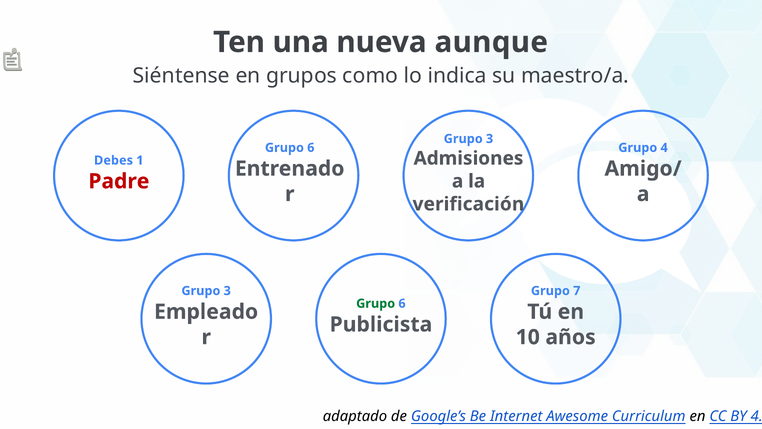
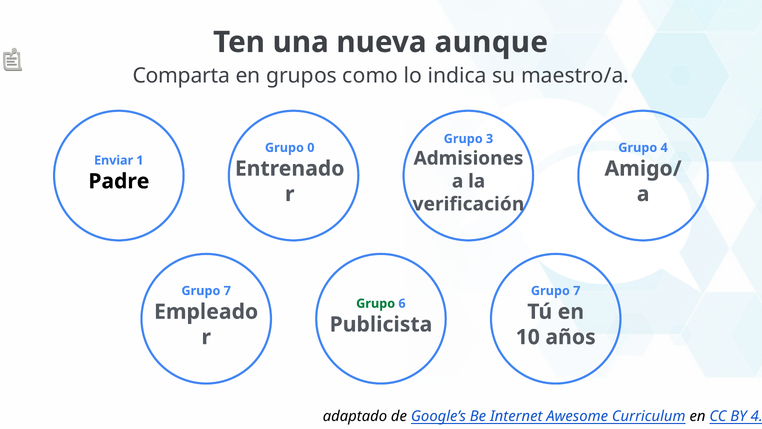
Siéntense: Siéntense -> Comparta
6 at (311, 148): 6 -> 0
Debes: Debes -> Enviar
Padre colour: red -> black
3 at (227, 291): 3 -> 7
